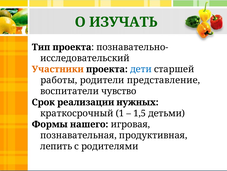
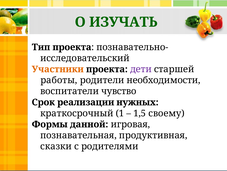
дети colour: blue -> purple
представление: представление -> необходимости
детьми: детьми -> своему
нашего: нашего -> данной
лепить: лепить -> сказки
